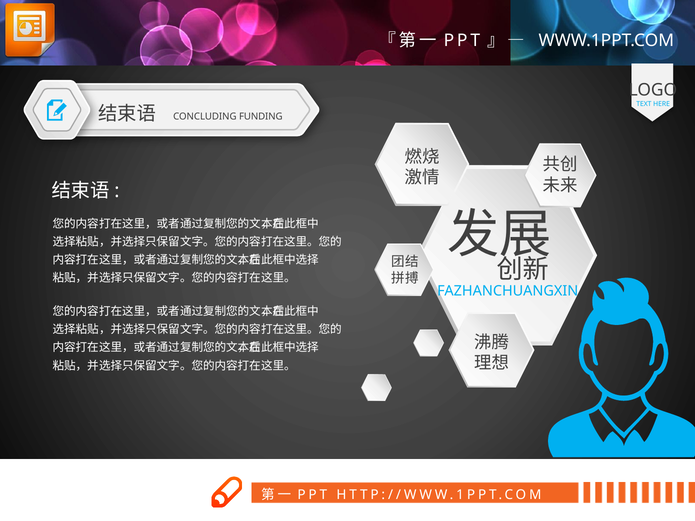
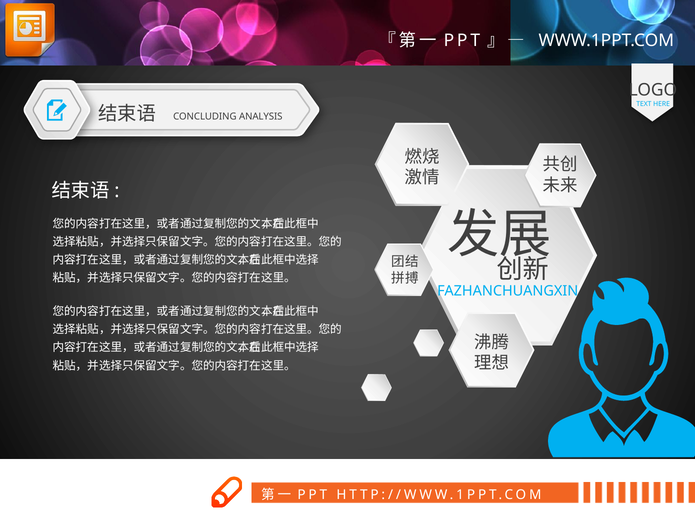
FUNDING: FUNDING -> ANALYSIS
